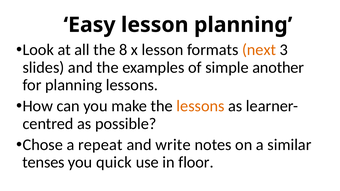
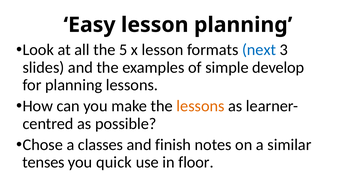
8: 8 -> 5
next colour: orange -> blue
another: another -> develop
repeat: repeat -> classes
write: write -> finish
